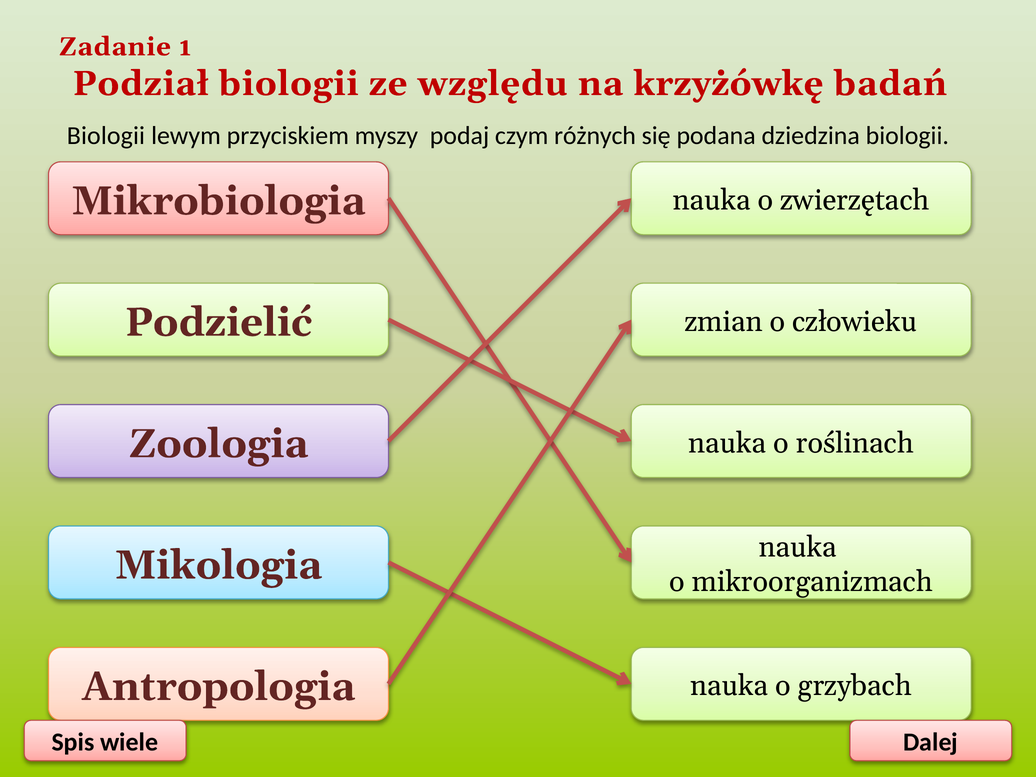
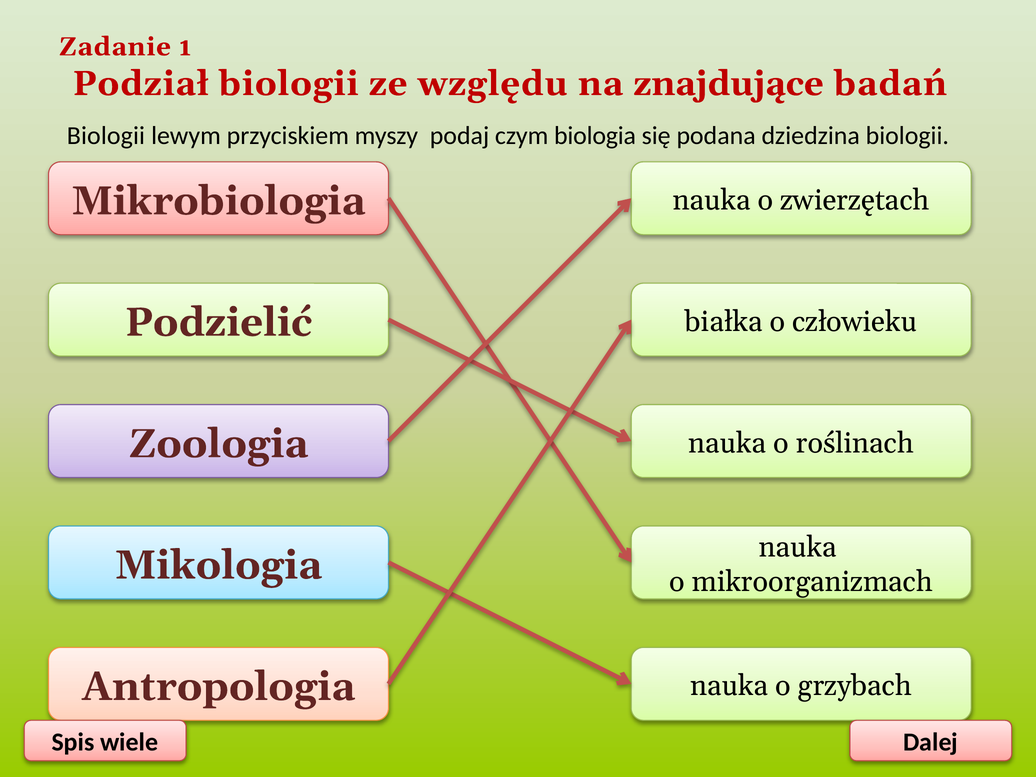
krzyżówkę: krzyżówkę -> znajdujące
różnych: różnych -> biologia
zmian: zmian -> białka
